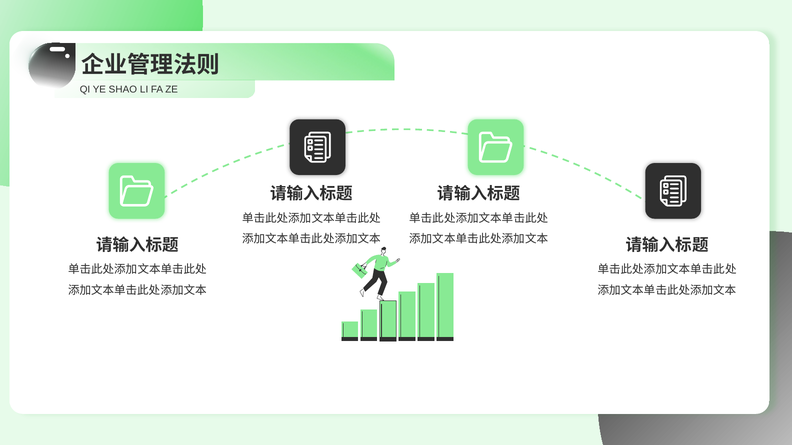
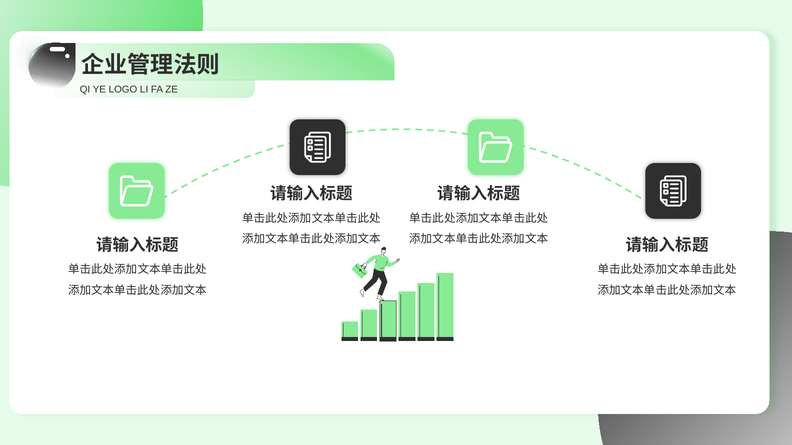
SHAO: SHAO -> LOGO
